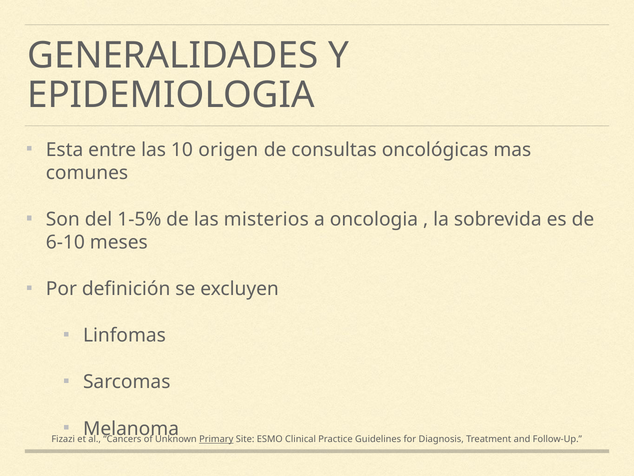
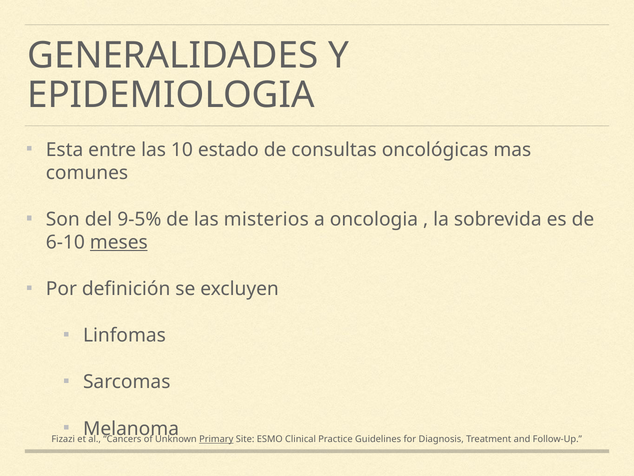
origen: origen -> estado
1-5%: 1-5% -> 9-5%
meses underline: none -> present
